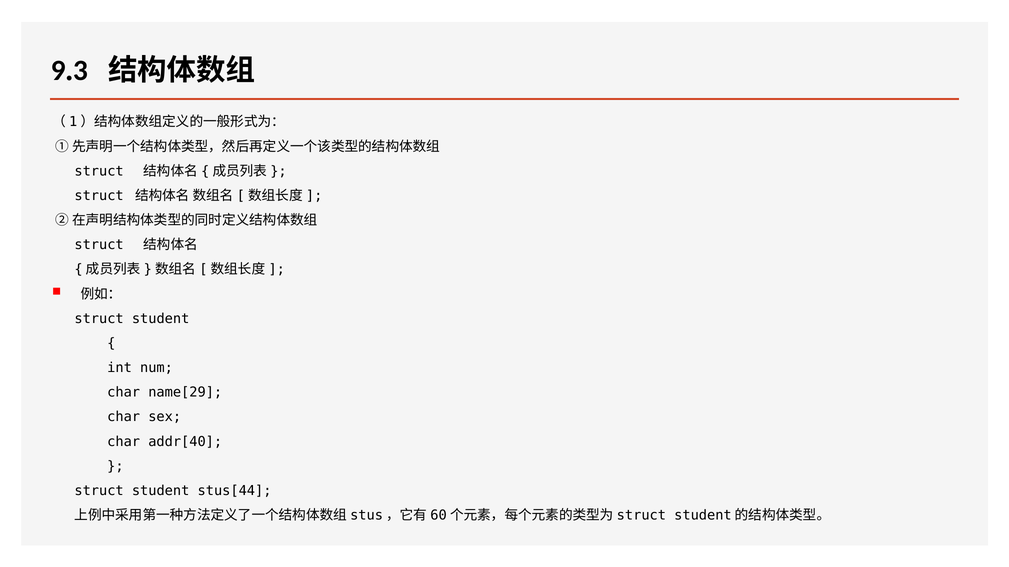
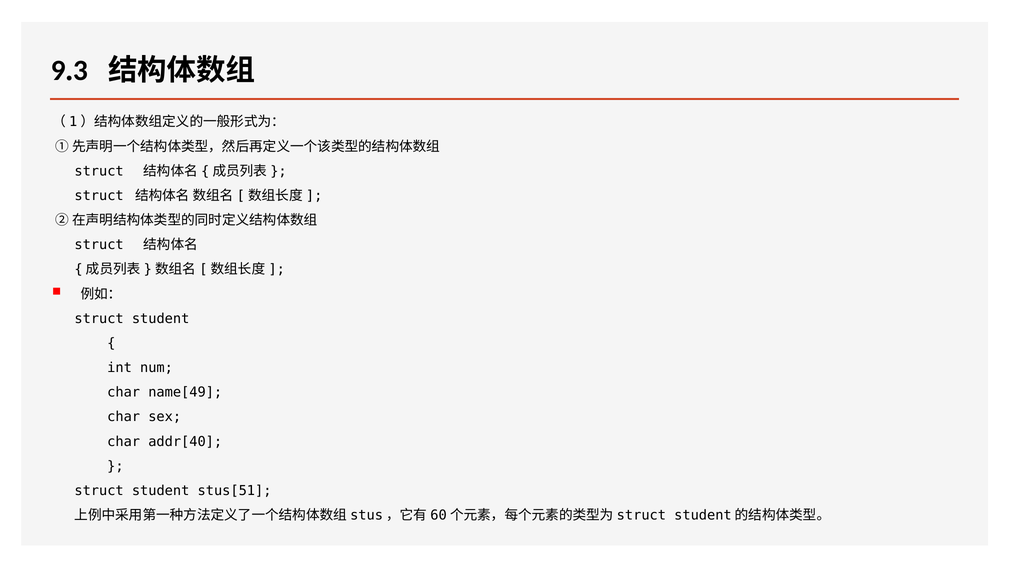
name[29: name[29 -> name[49
stus[44: stus[44 -> stus[51
